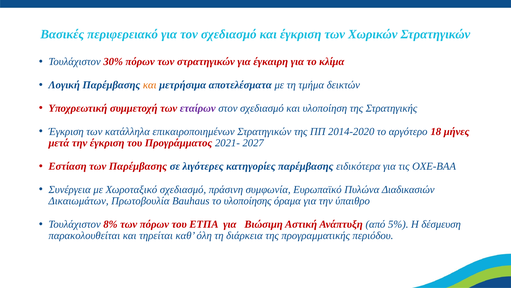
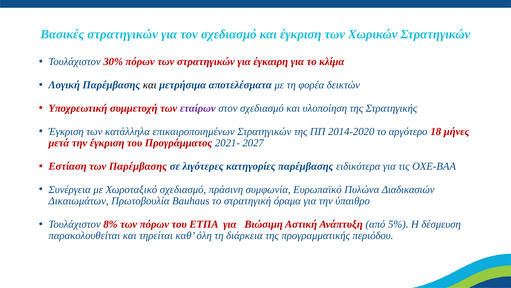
Βασικές περιφερειακό: περιφερειακό -> στρατηγικών
και at (150, 85) colour: orange -> black
τμήμα: τμήμα -> φορέα
υλοποίησης: υλοποίησης -> στρατηγική
